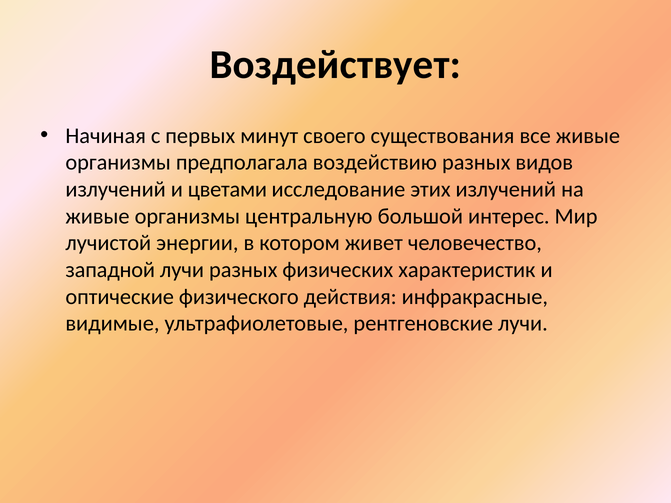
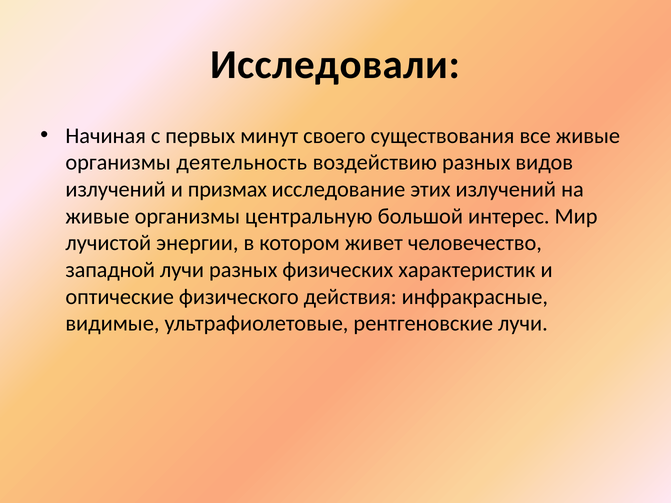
Воздействует: Воздействует -> Исследовали
предполагала: предполагала -> деятельность
цветами: цветами -> призмах
